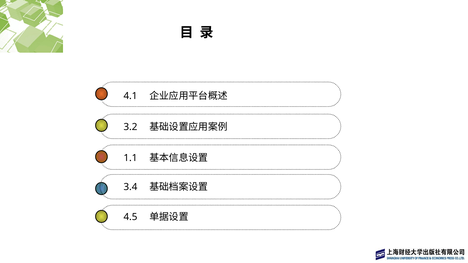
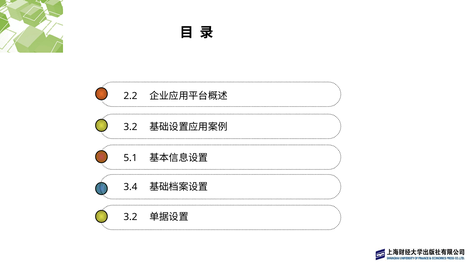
4.1: 4.1 -> 2.2
1.1: 1.1 -> 5.1
4.5 at (130, 217): 4.5 -> 3.2
